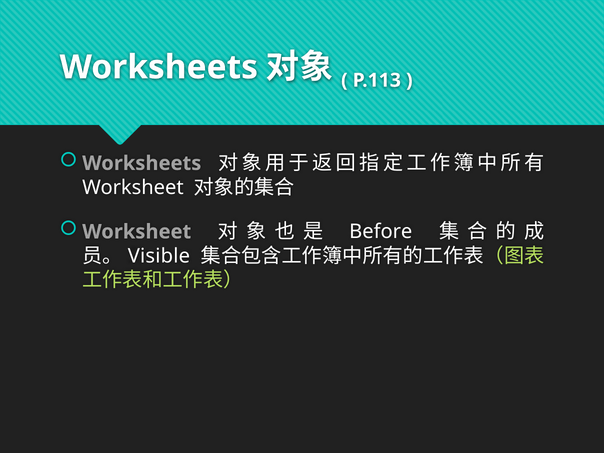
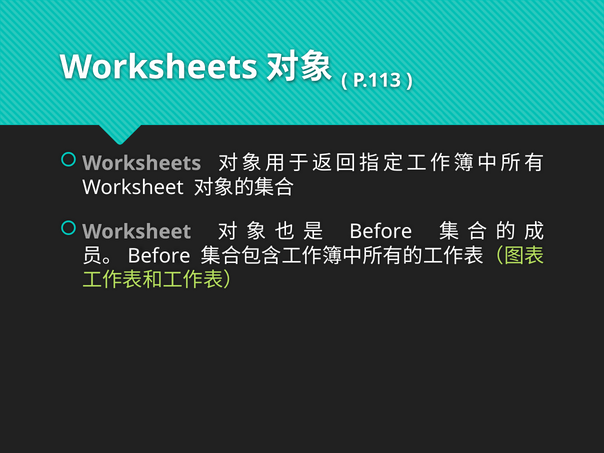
Visible at (159, 256): Visible -> Before
